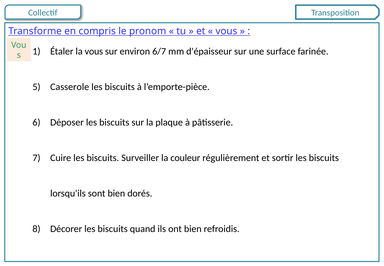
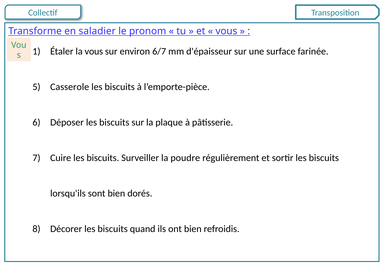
compris: compris -> saladier
couleur: couleur -> poudre
